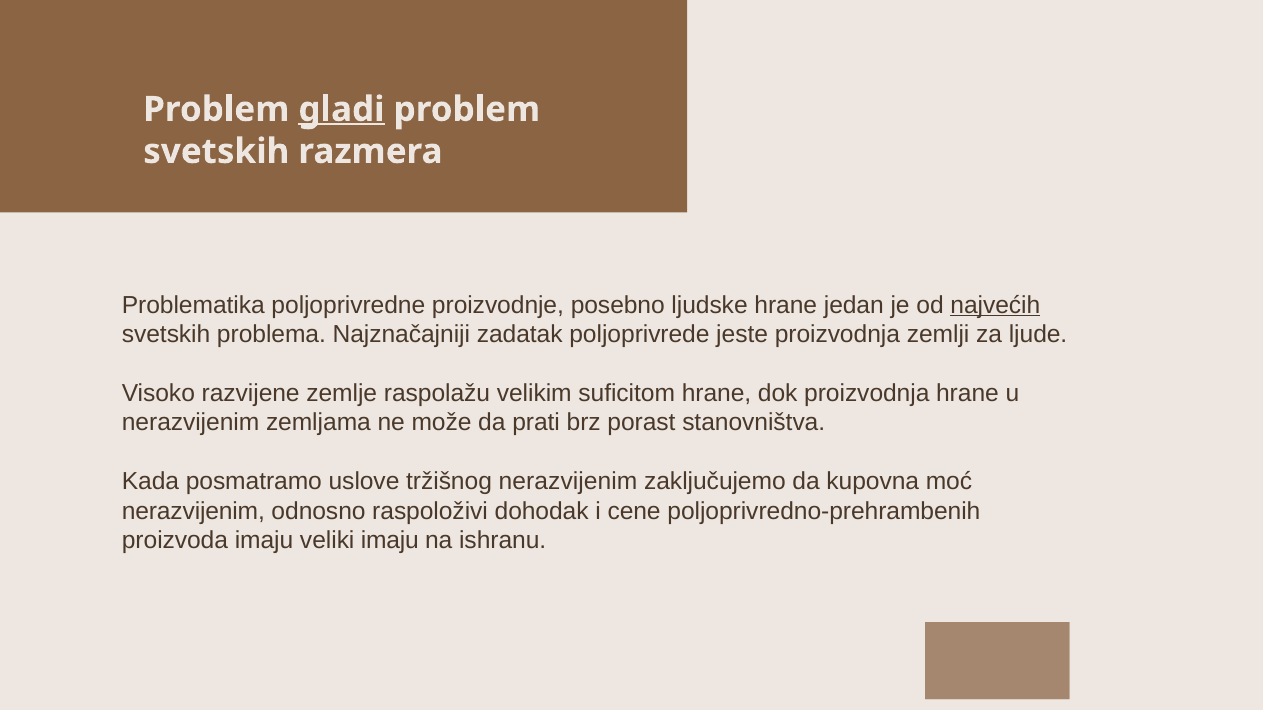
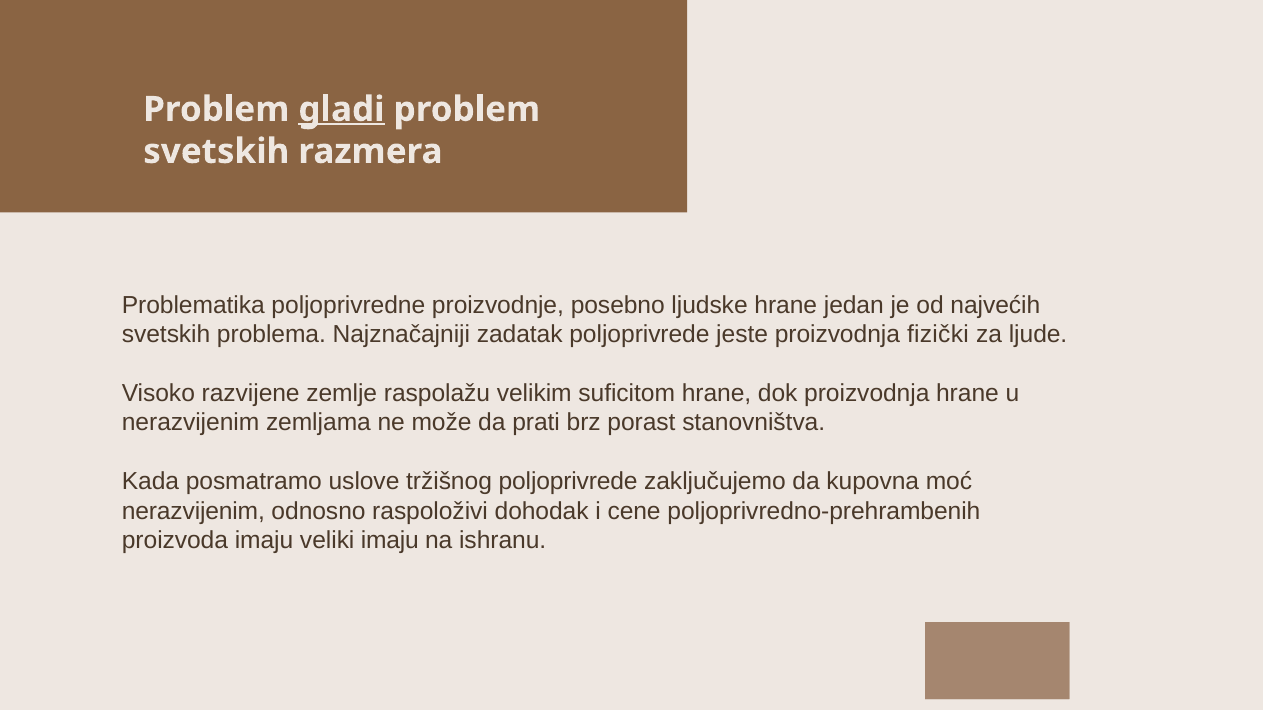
najvećih underline: present -> none
zemlji: zemlji -> fizički
tržišnog nerazvijenim: nerazvijenim -> poljoprivrede
